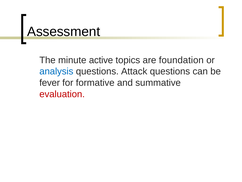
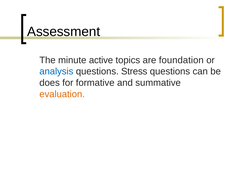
Attack: Attack -> Stress
fever: fever -> does
evaluation colour: red -> orange
